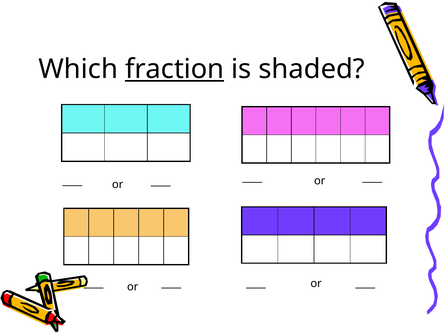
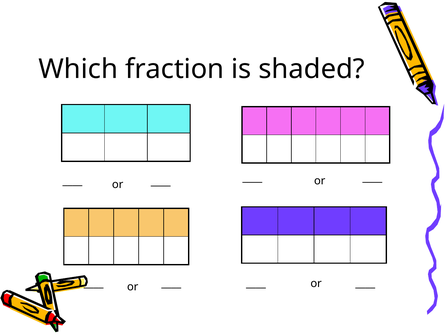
fraction underline: present -> none
